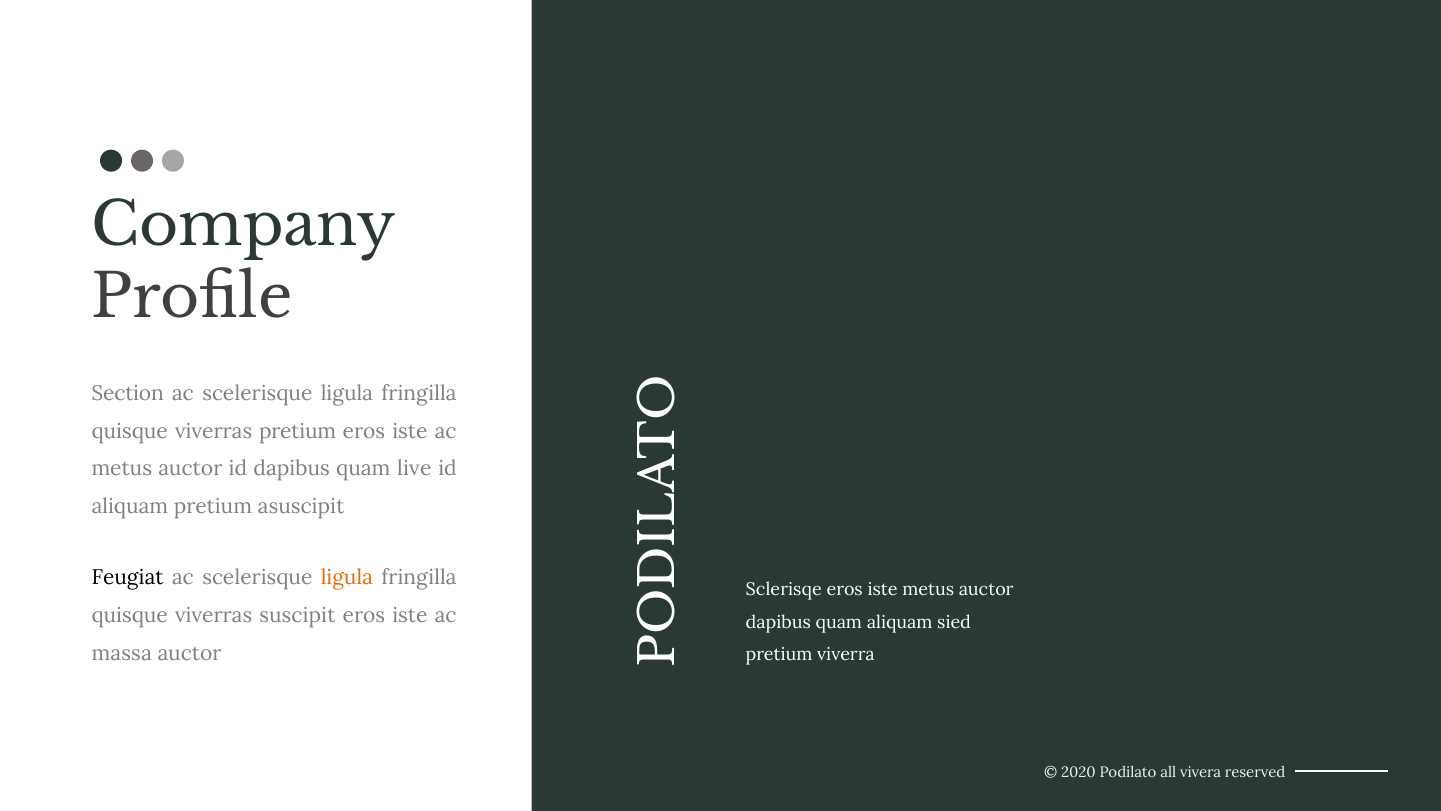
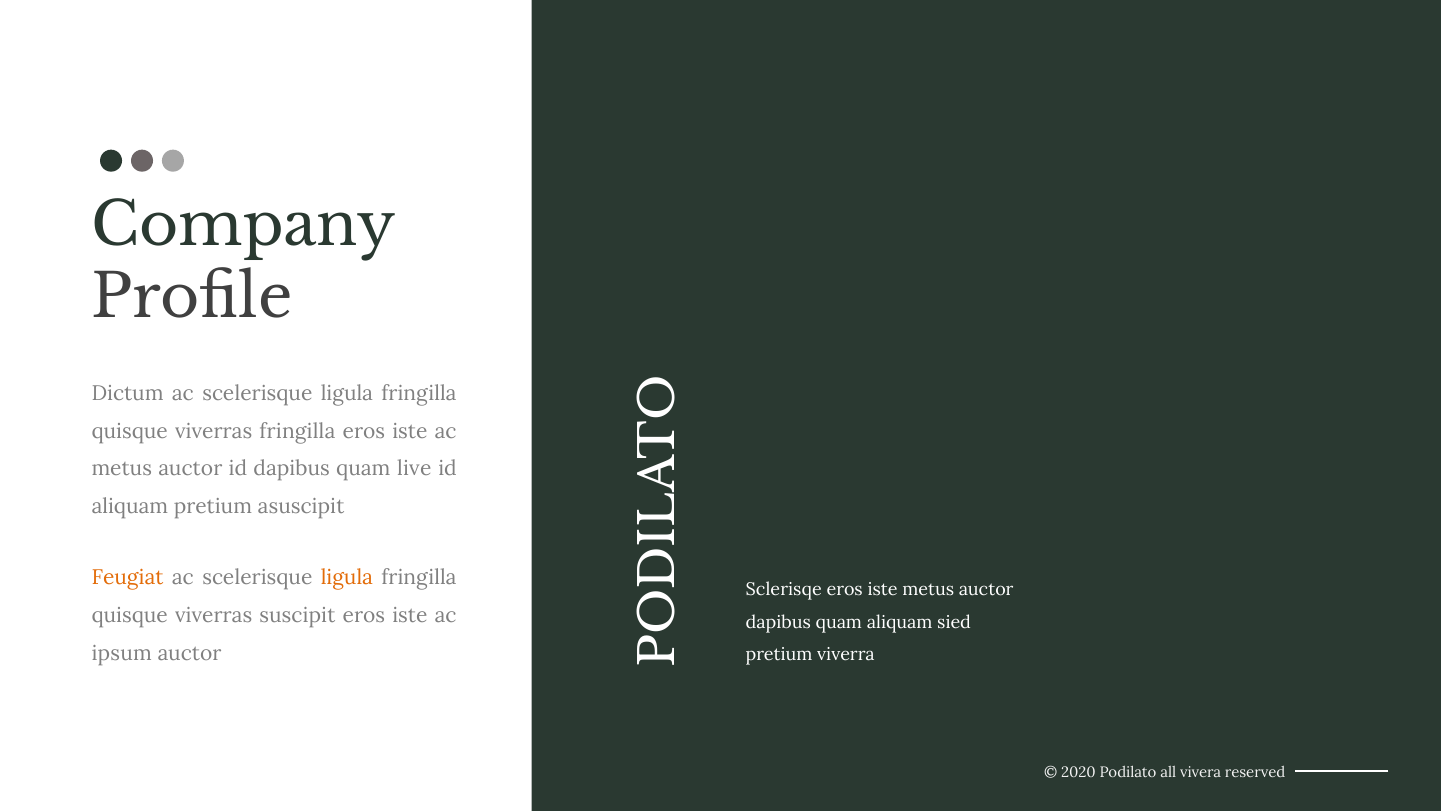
Section: Section -> Dictum
viverras pretium: pretium -> fringilla
Feugiat colour: black -> orange
massa: massa -> ipsum
